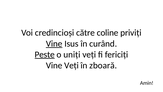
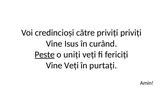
către coline: coline -> priviți
Vine at (54, 43) underline: present -> none
zboară: zboară -> purtați
